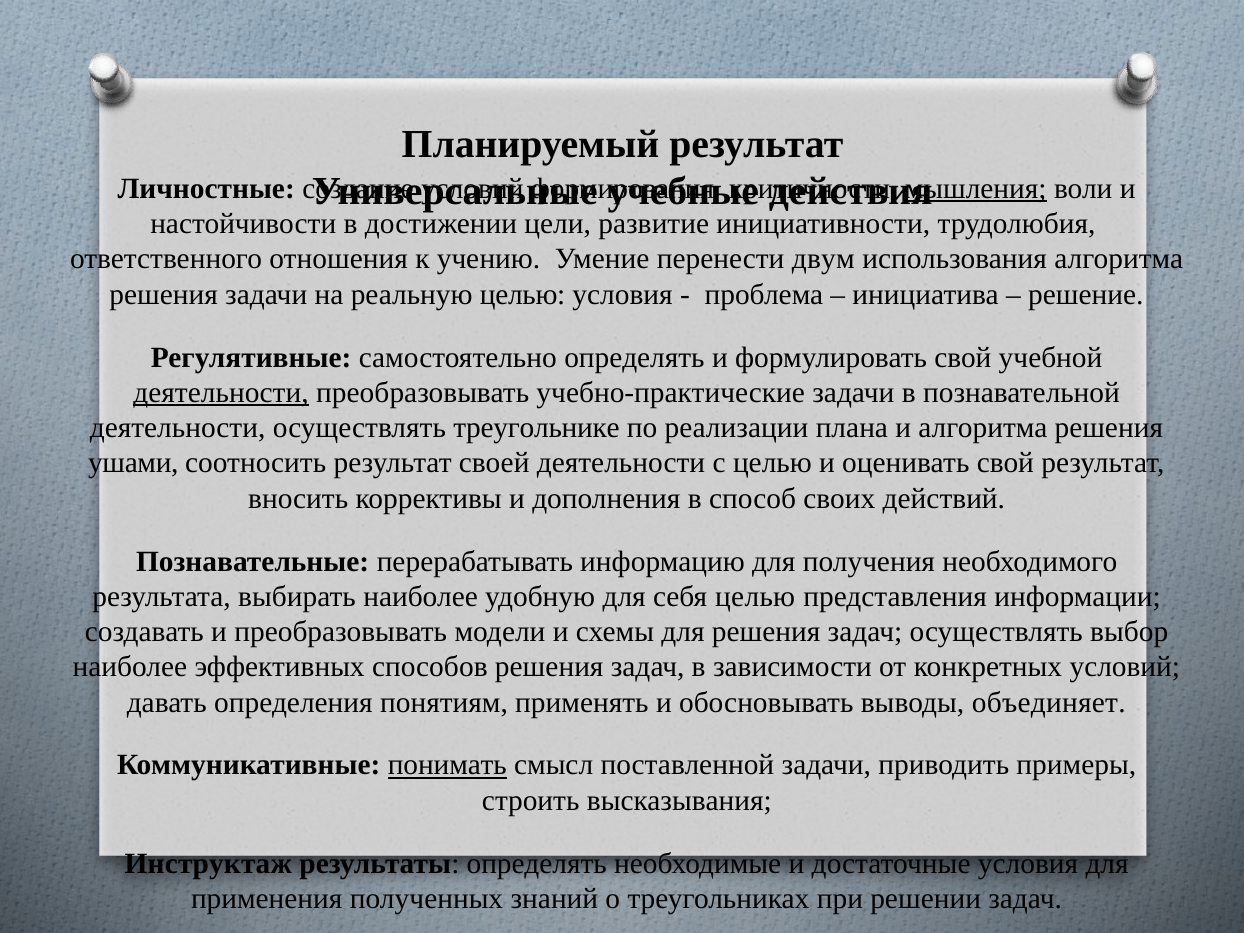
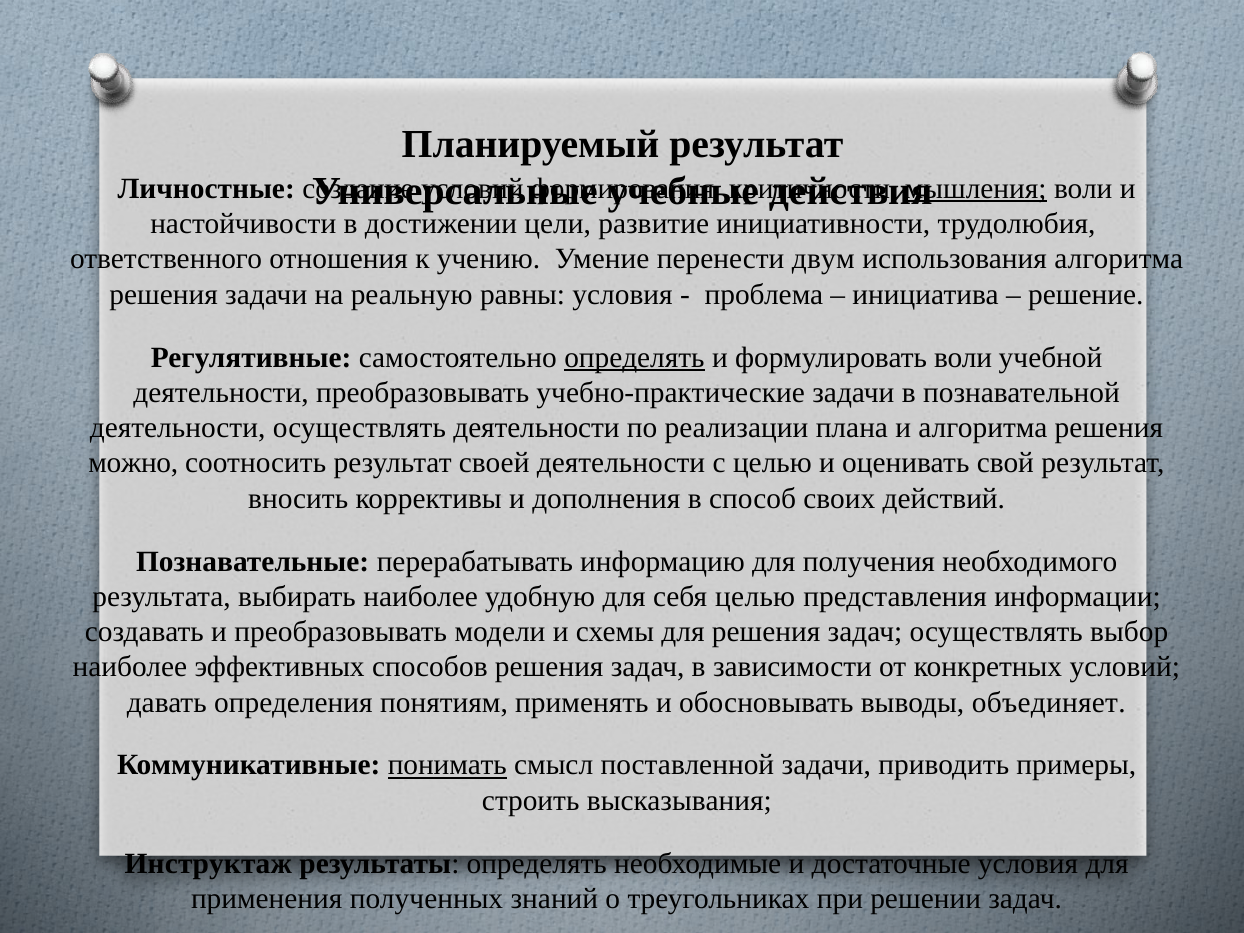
реальную целью: целью -> равны
определять at (634, 357) underline: none -> present
формулировать свой: свой -> воли
деятельности at (221, 393) underline: present -> none
осуществлять треугольнике: треугольнике -> деятельности
ушами: ушами -> можно
